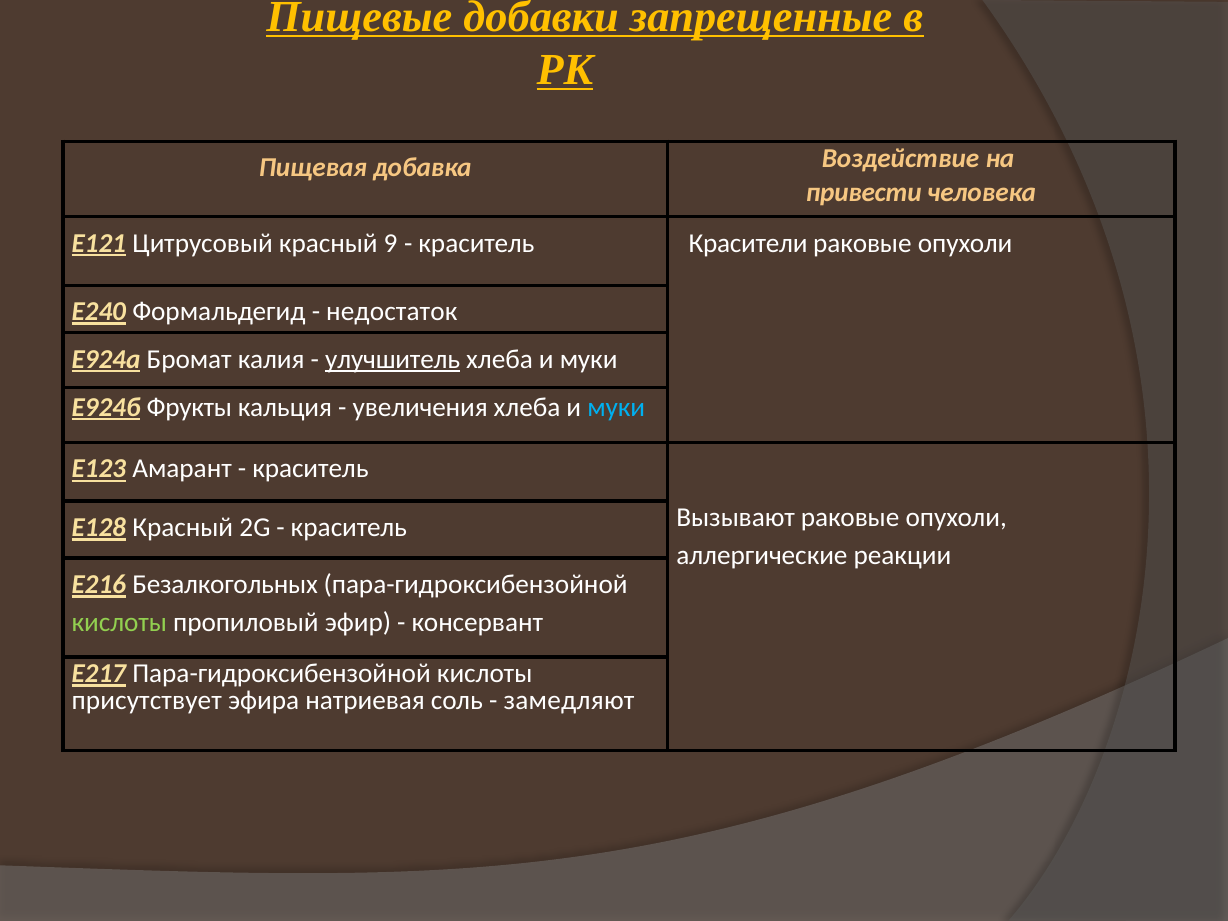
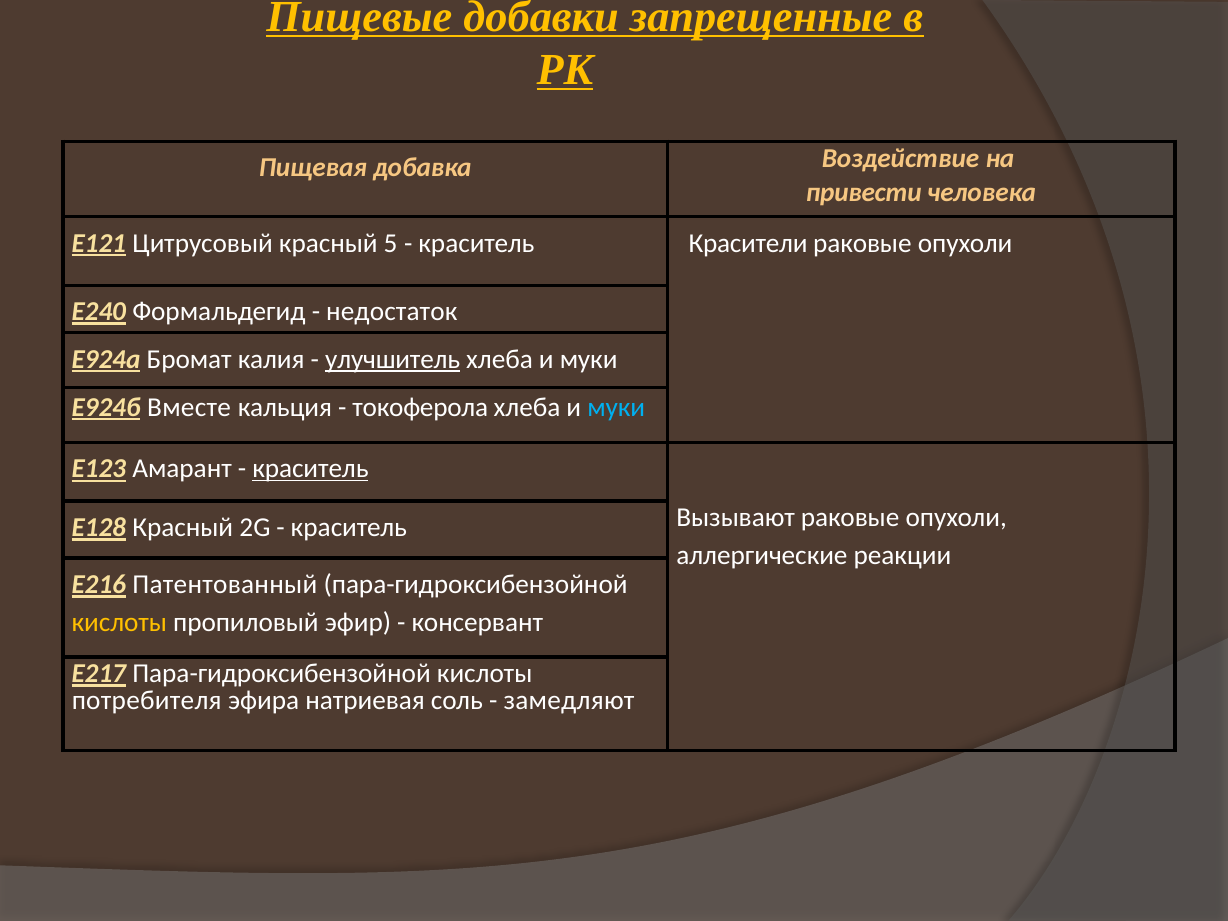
9: 9 -> 5
Фрукты: Фрукты -> Вместе
увеличения: увеличения -> токоферола
краситель at (310, 469) underline: none -> present
Безалкогольных: Безалкогольных -> Патентованный
кислоты at (119, 623) colour: light green -> yellow
присутствует: присутствует -> потребителя
